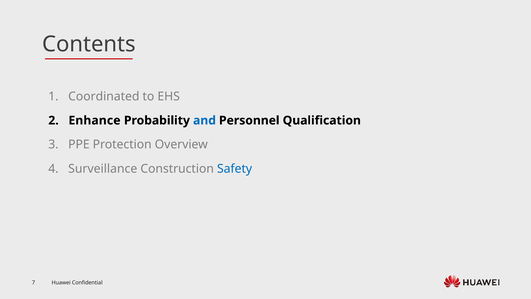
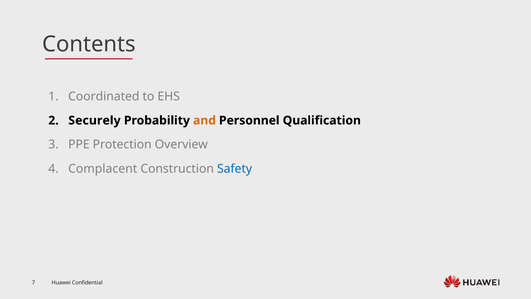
Enhance: Enhance -> Securely
and colour: blue -> orange
Surveillance: Surveillance -> Complacent
